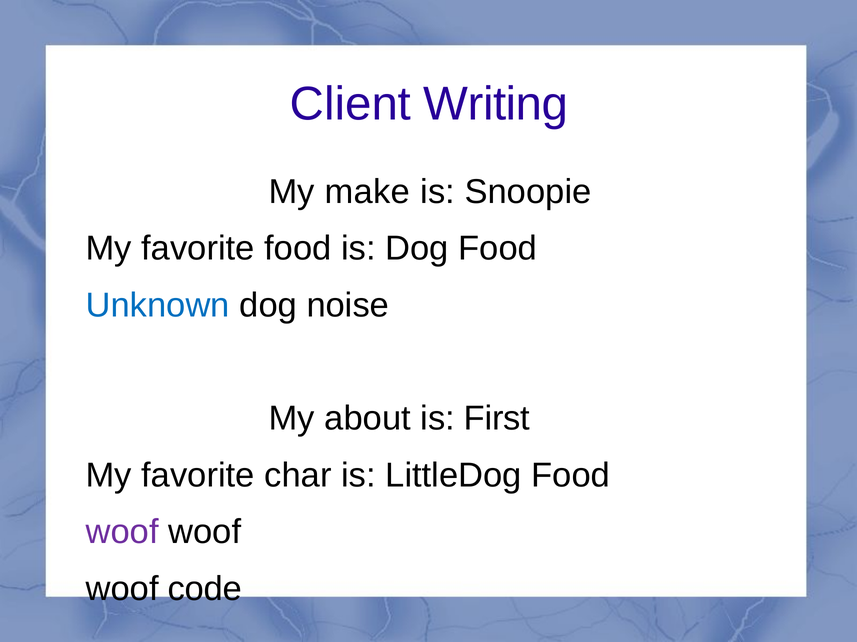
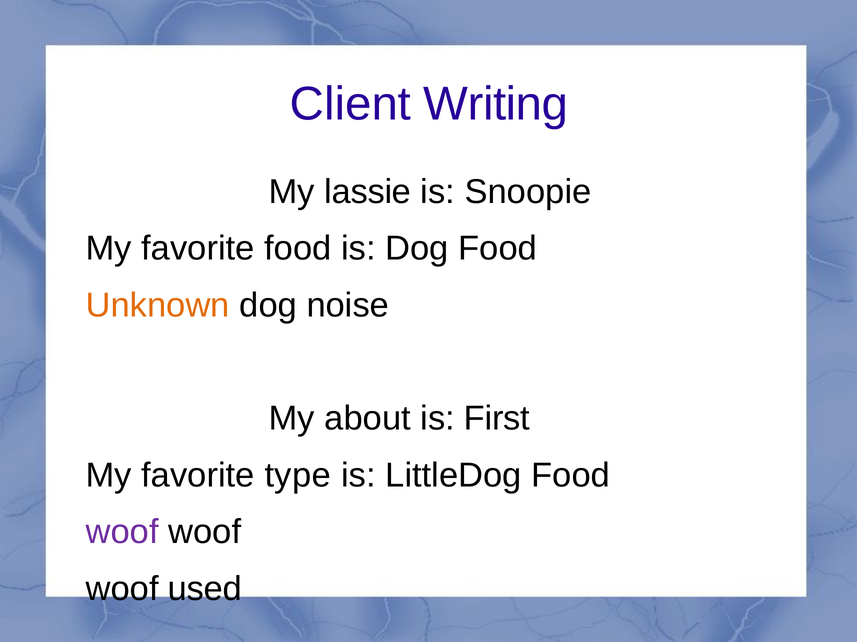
make: make -> lassie
Unknown colour: blue -> orange
char: char -> type
code: code -> used
